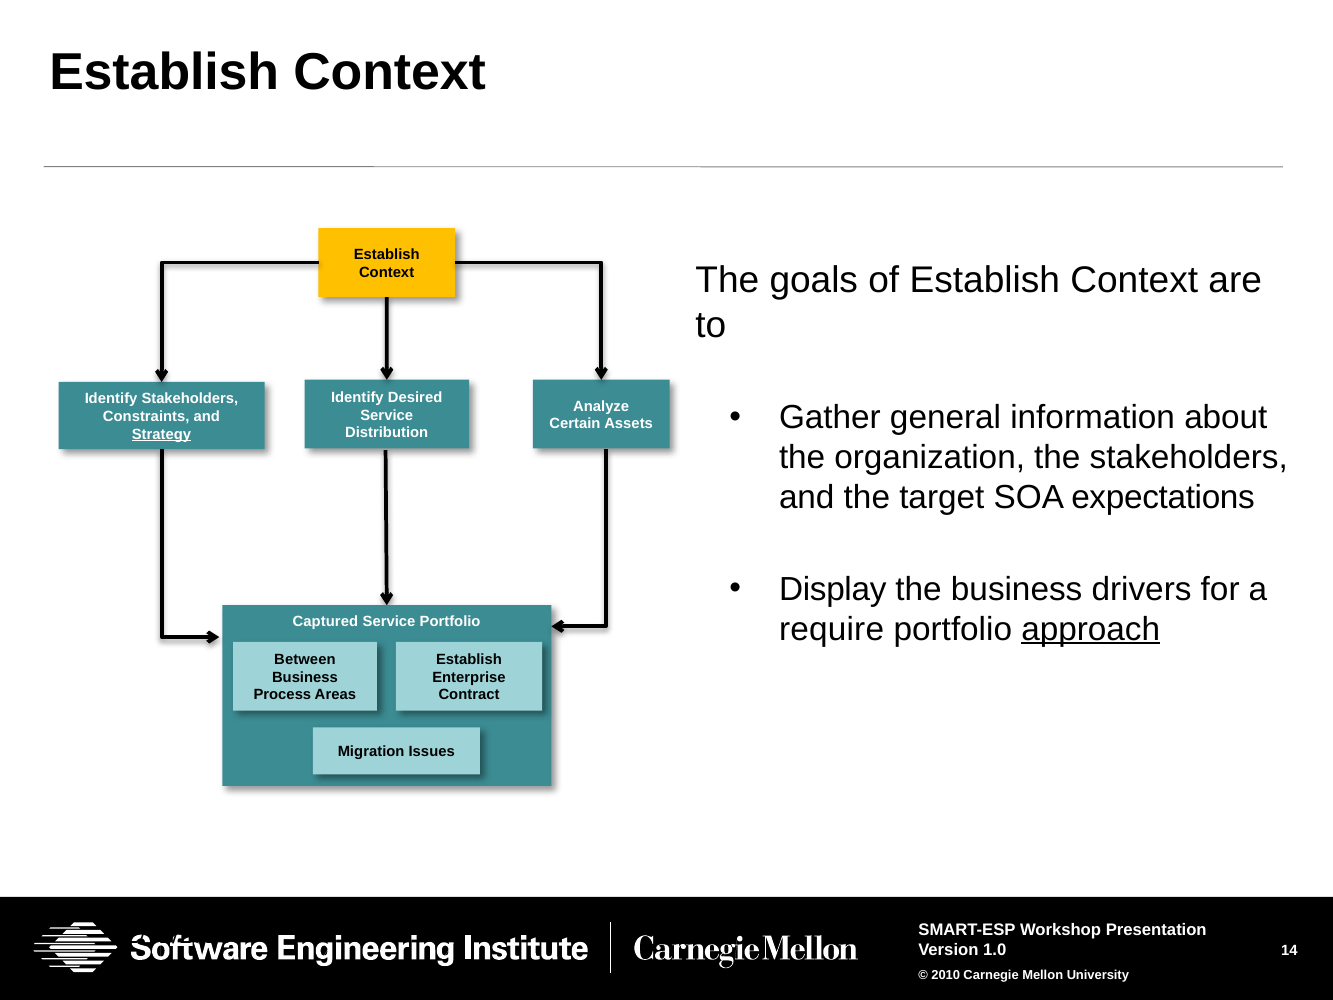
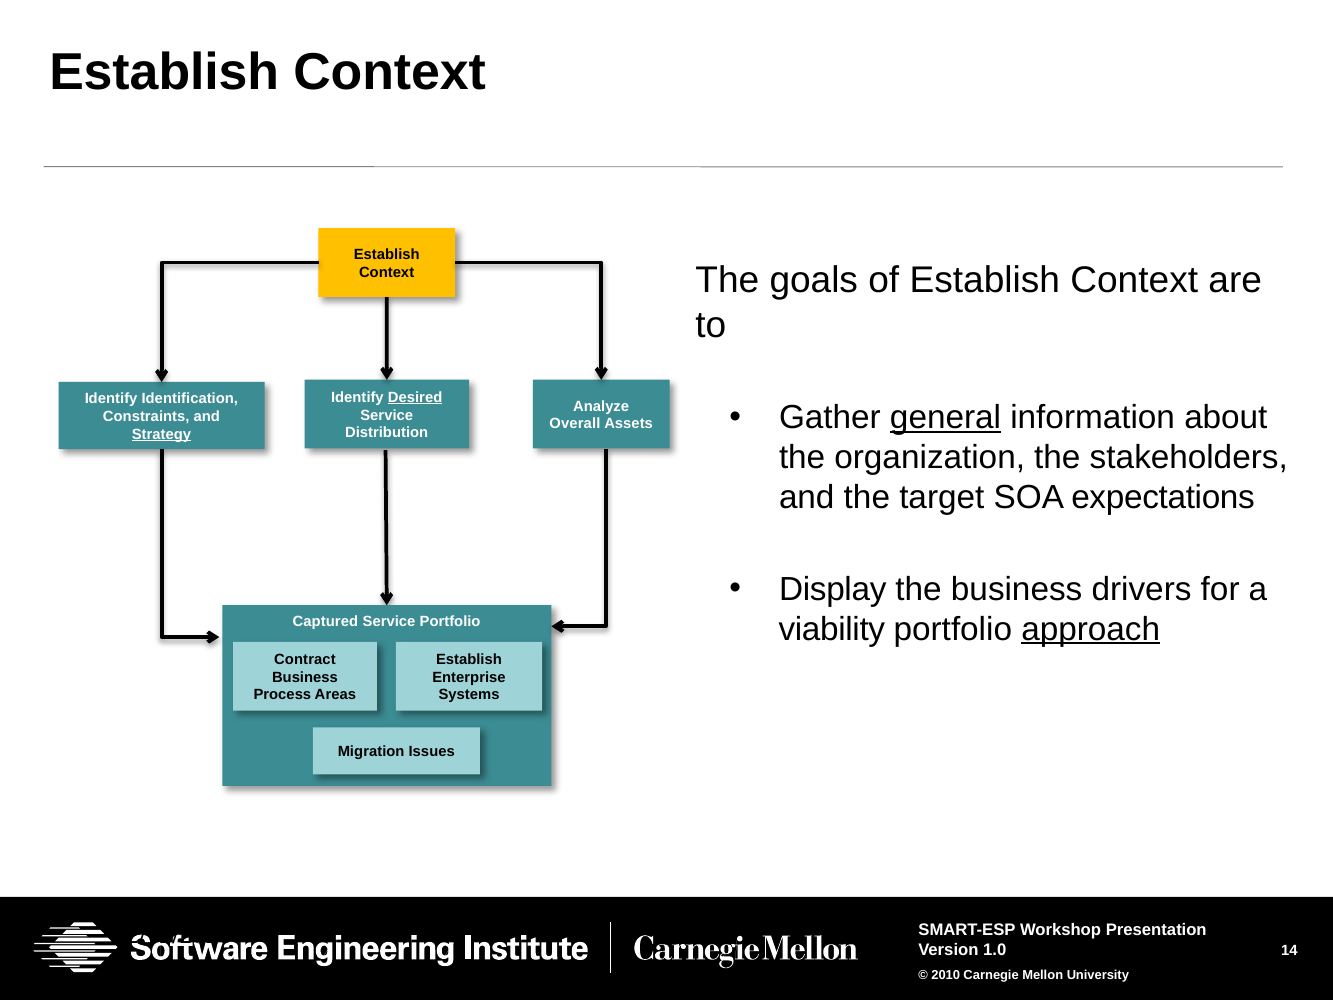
Desired underline: none -> present
Identify Stakeholders: Stakeholders -> Identification
general underline: none -> present
Certain: Certain -> Overall
require: require -> viability
Between: Between -> Contract
Contract: Contract -> Systems
